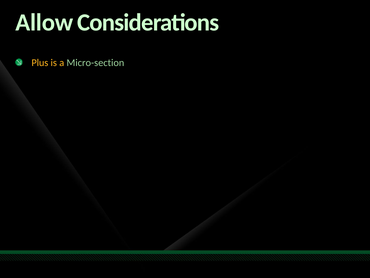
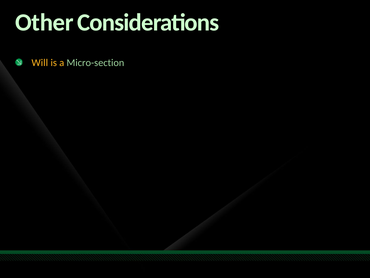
Allow: Allow -> Other
Plus: Plus -> Will
